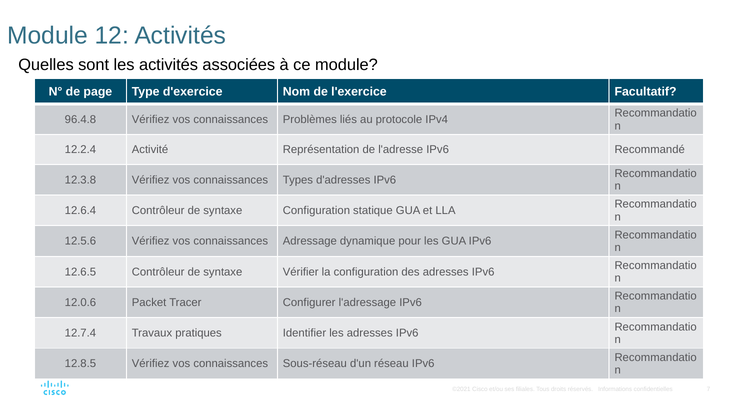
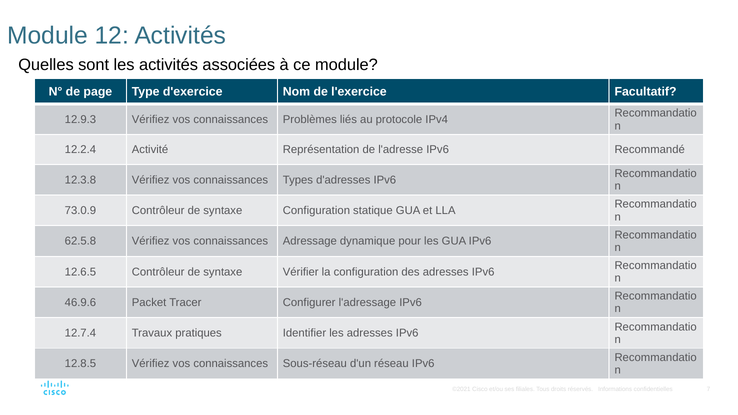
96.4.8: 96.4.8 -> 12.9.3
12.6.4: 12.6.4 -> 73.0.9
12.5.6: 12.5.6 -> 62.5.8
12.0.6: 12.0.6 -> 46.9.6
